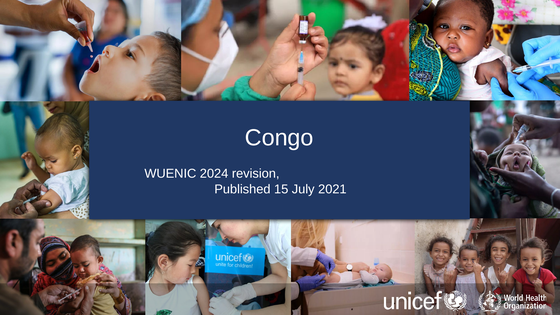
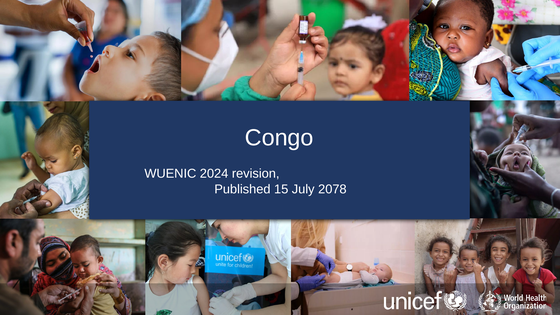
2021: 2021 -> 2078
